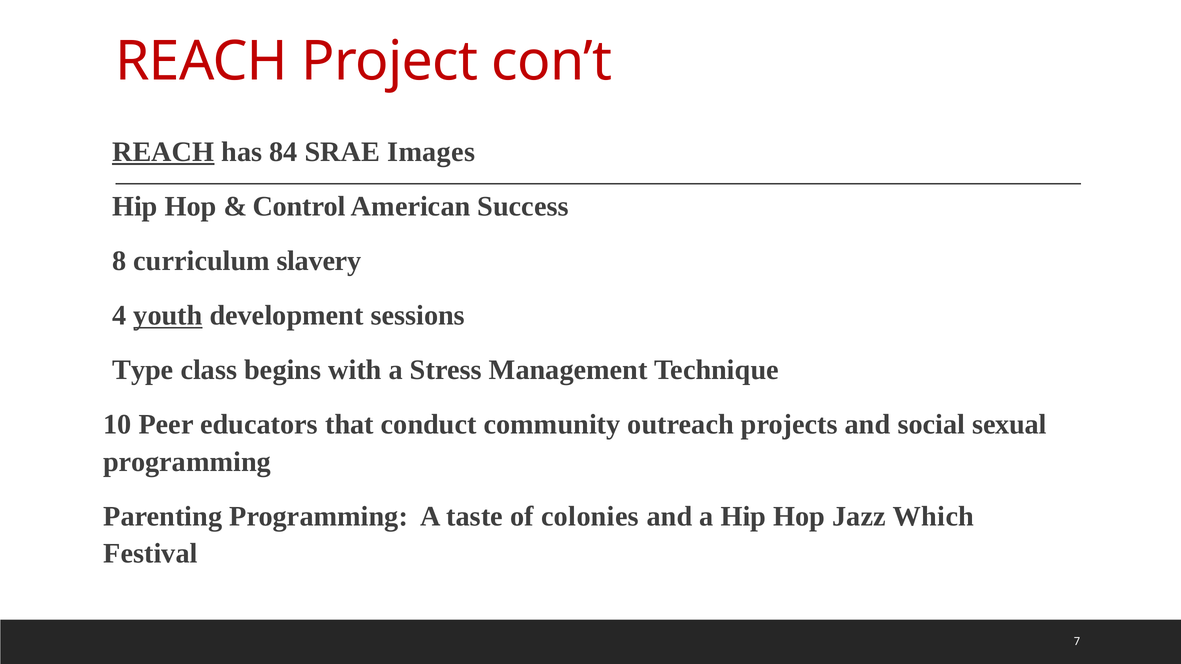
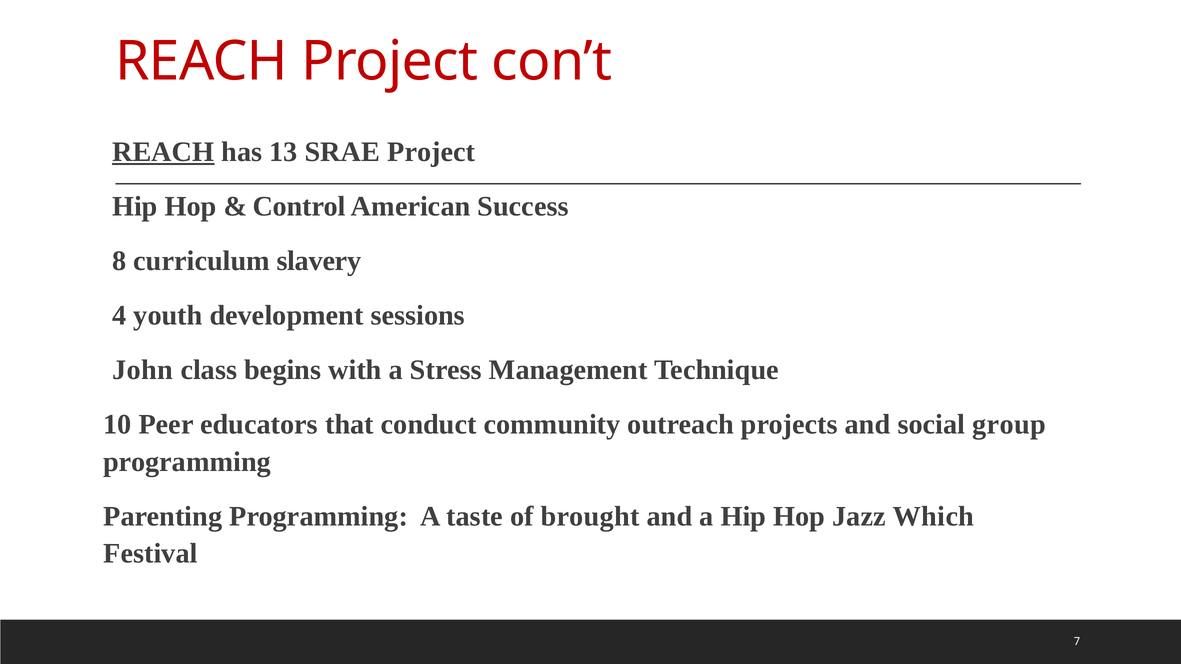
84: 84 -> 13
SRAE Images: Images -> Project
youth underline: present -> none
Type: Type -> John
sexual: sexual -> group
colonies: colonies -> brought
